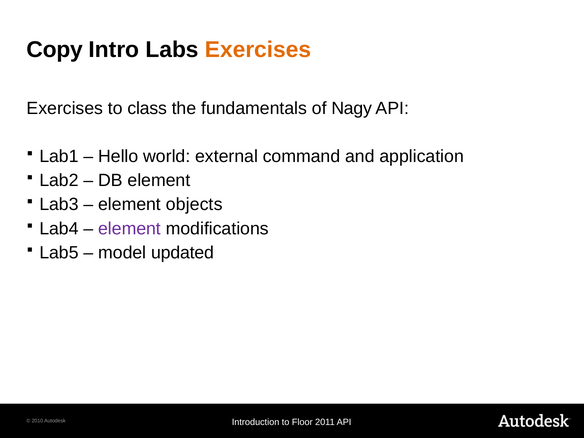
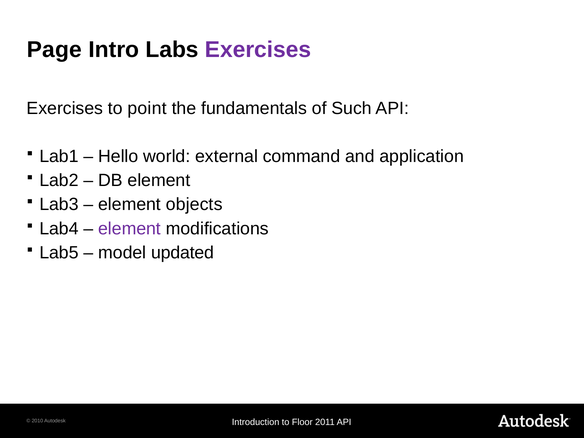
Copy: Copy -> Page
Exercises at (258, 50) colour: orange -> purple
class: class -> point
Nagy: Nagy -> Such
